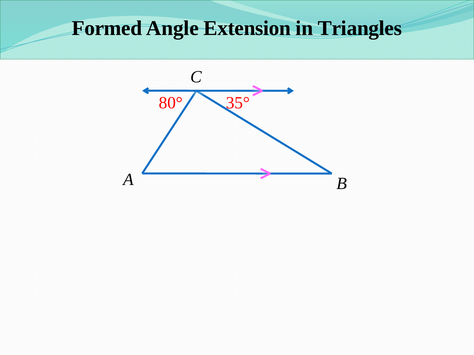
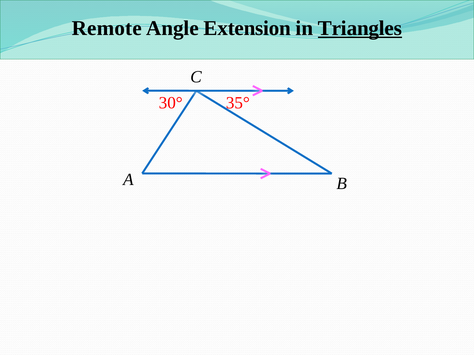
Formed: Formed -> Remote
Triangles underline: none -> present
80°: 80° -> 30°
